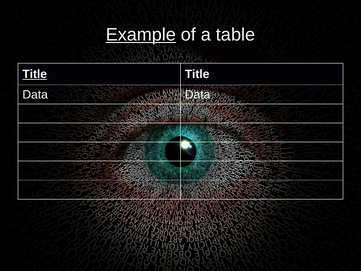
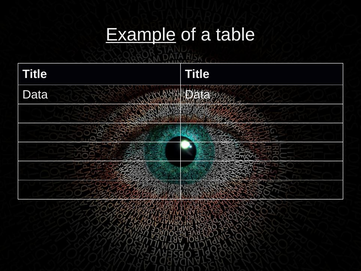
Title at (35, 74) underline: present -> none
